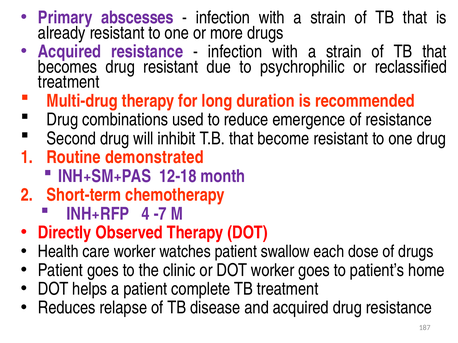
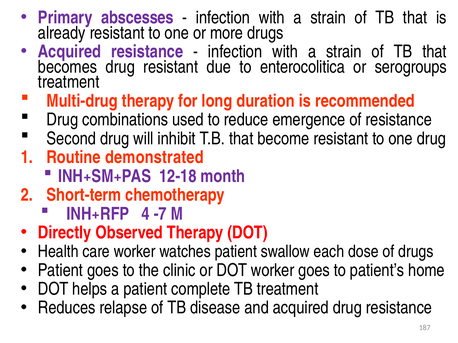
psychrophilic: psychrophilic -> enterocolitica
reclassified: reclassified -> serogroups
